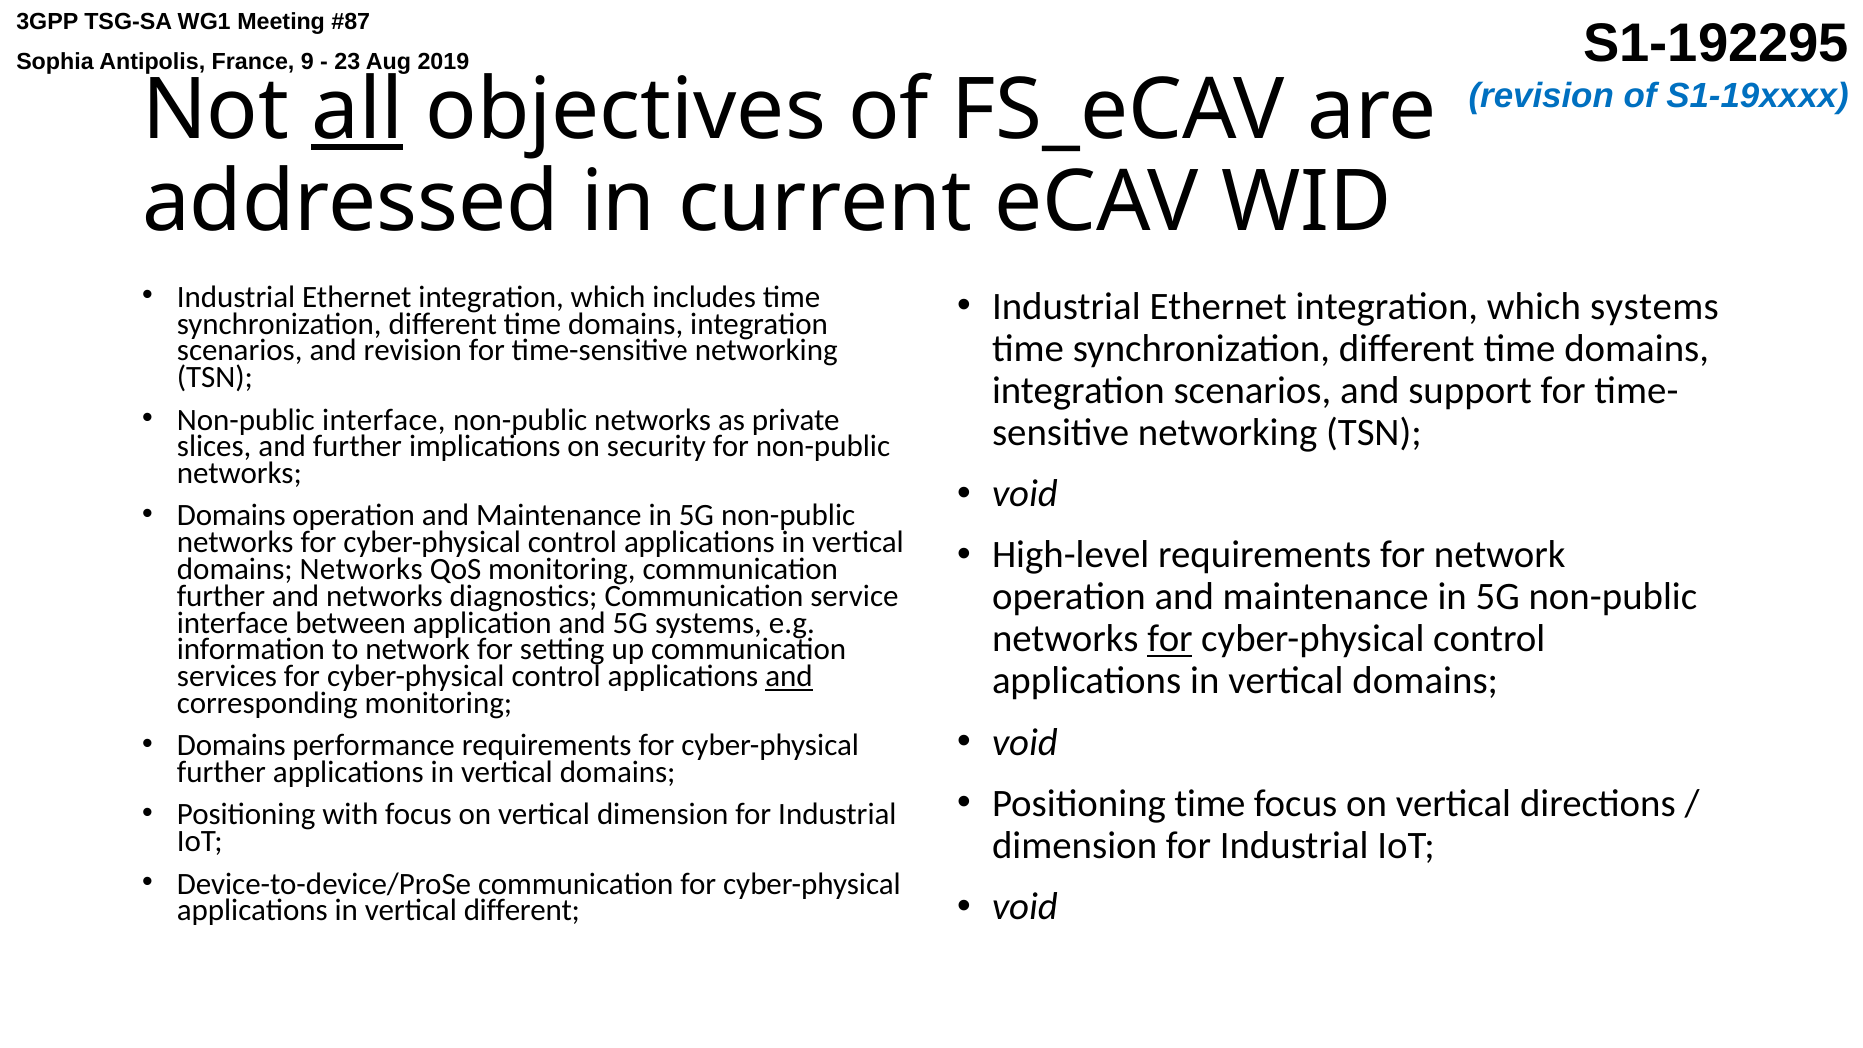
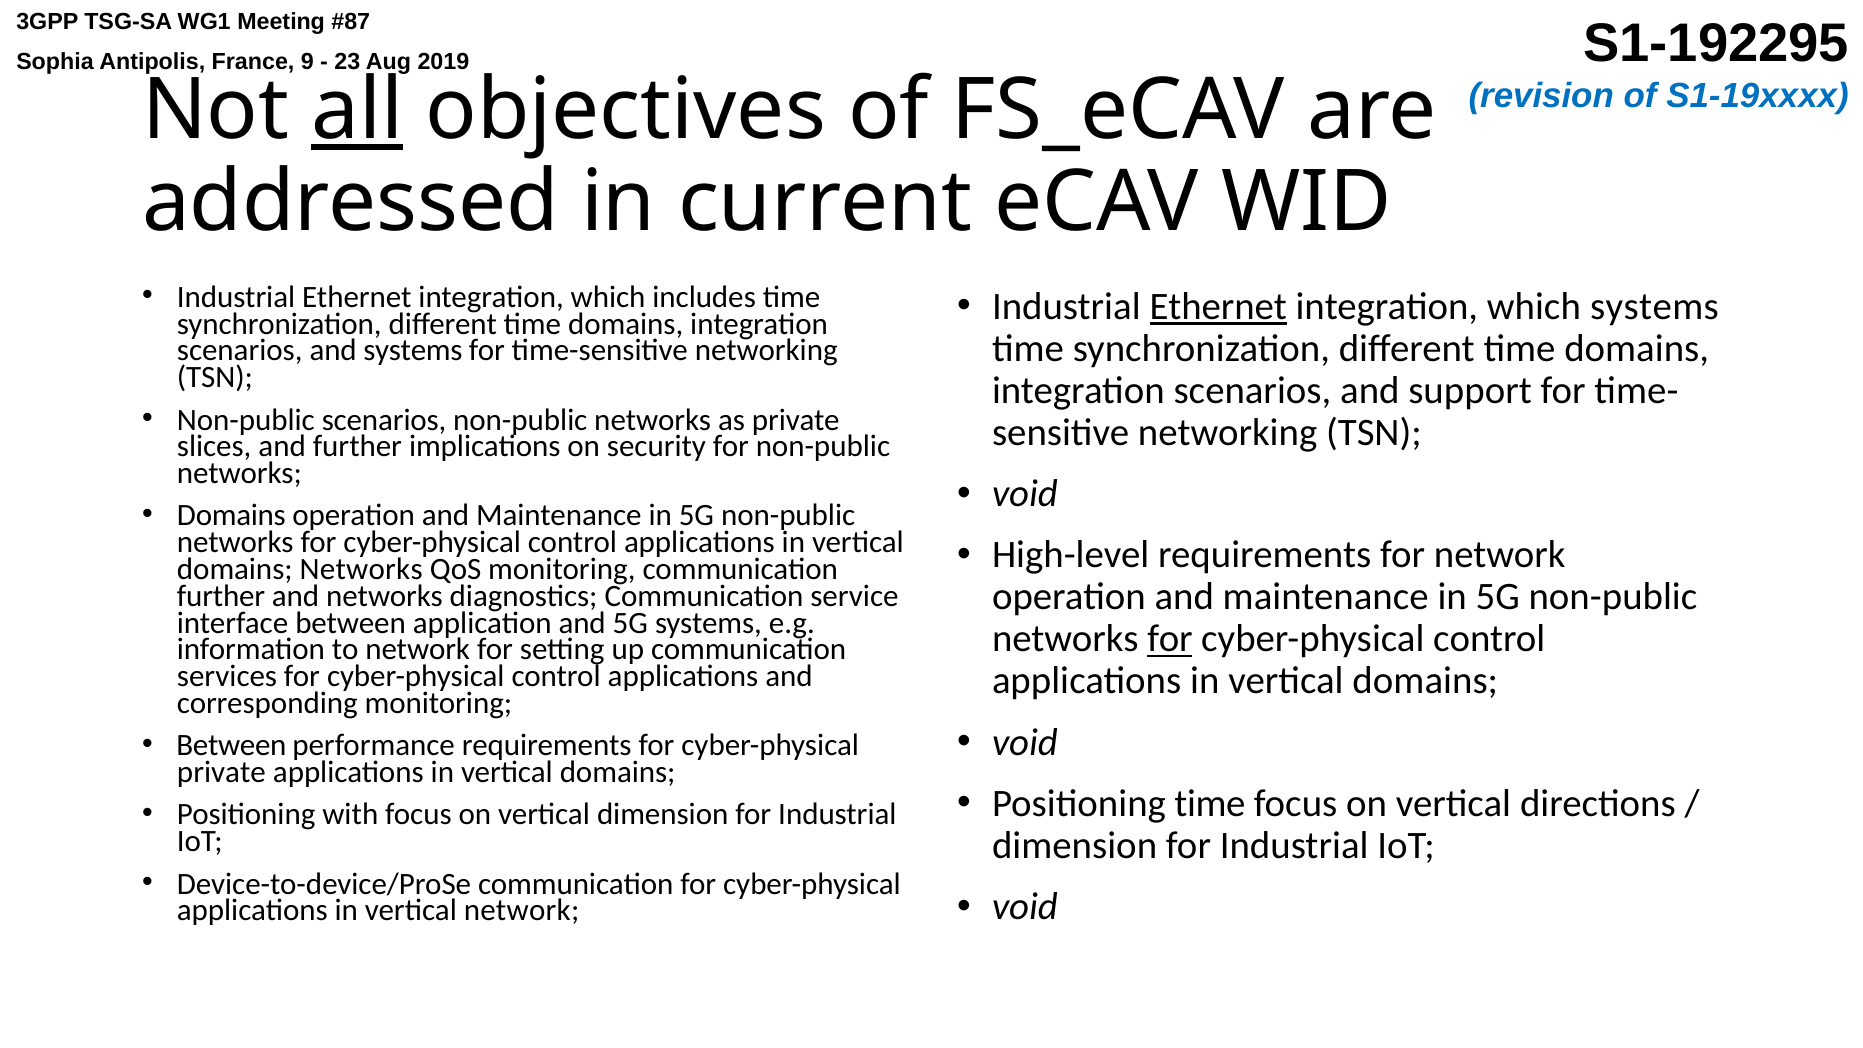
Ethernet at (1218, 307) underline: none -> present
and revision: revision -> systems
Non-public interface: interface -> scenarios
and at (789, 676) underline: present -> none
Domains at (231, 746): Domains -> Between
further at (221, 772): further -> private
vertical different: different -> network
